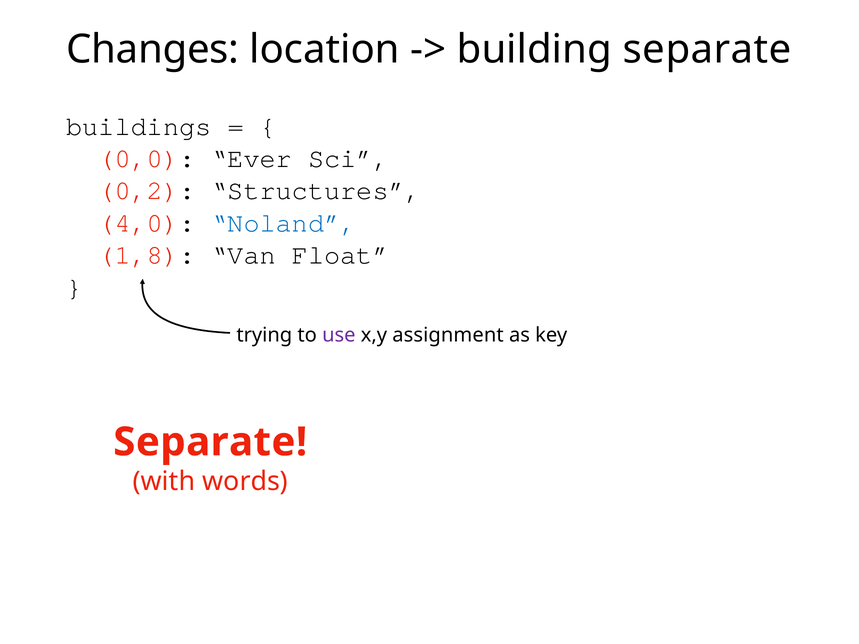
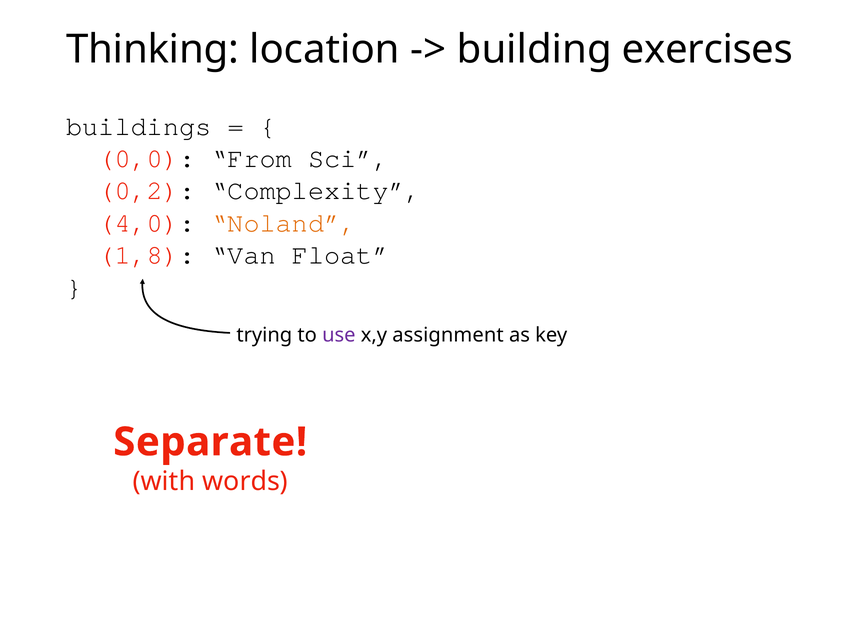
Changes: Changes -> Thinking
building separate: separate -> exercises
Ever: Ever -> From
Structures: Structures -> Complexity
Noland colour: blue -> orange
